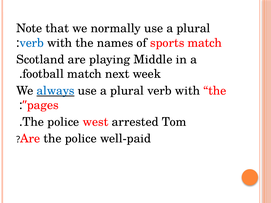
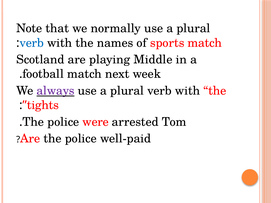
always colour: blue -> purple
pages: pages -> tights
west: west -> were
